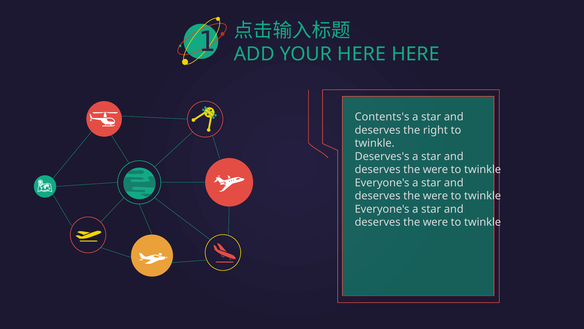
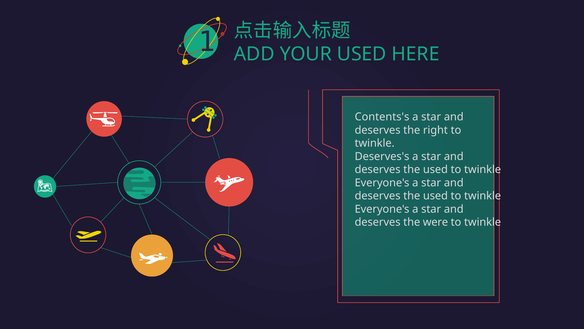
YOUR HERE: HERE -> USED
were at (435, 169): were -> used
were at (435, 196): were -> used
